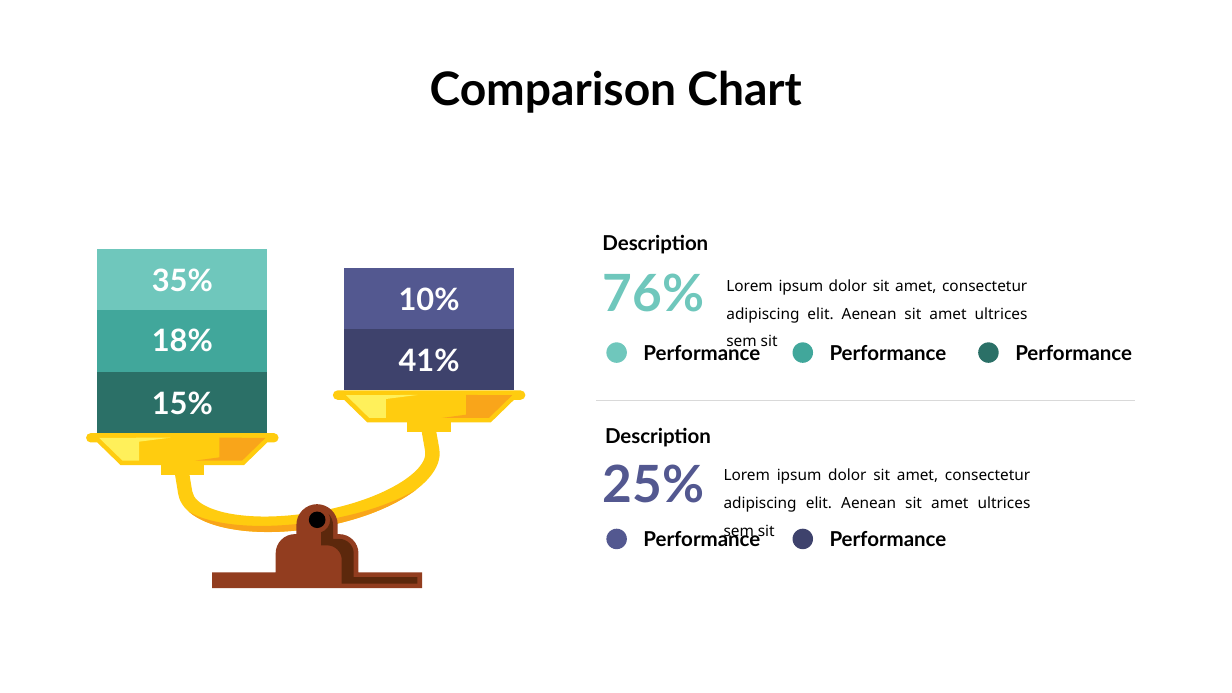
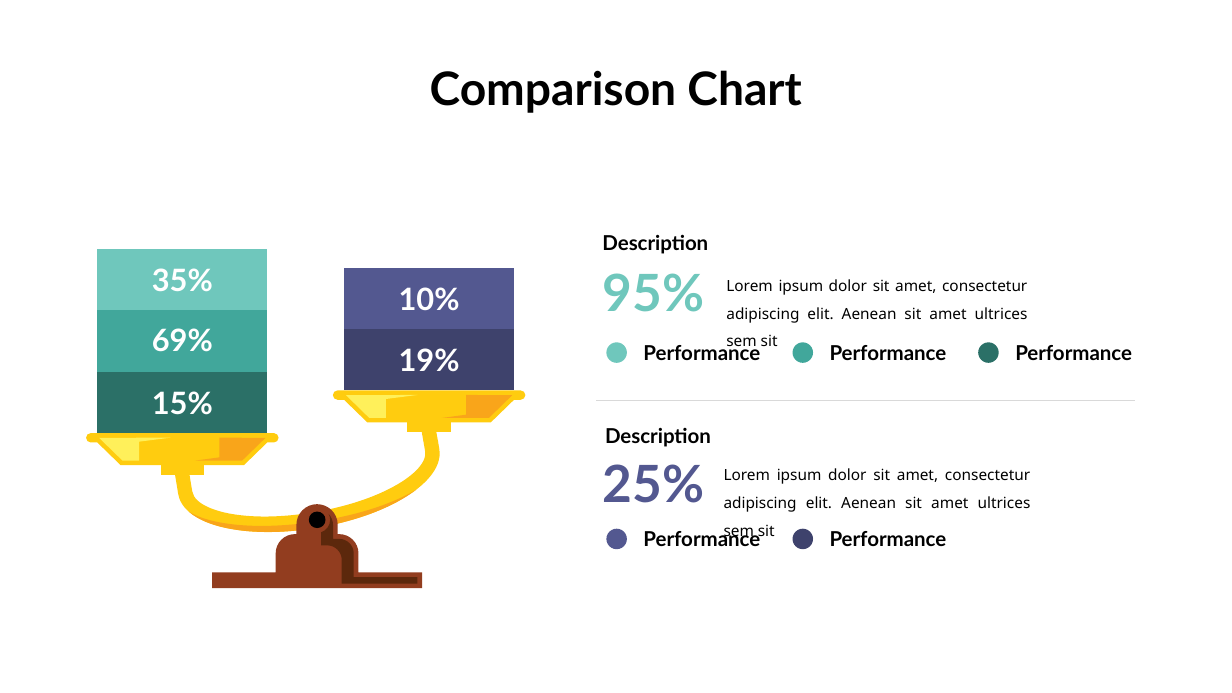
76%: 76% -> 95%
18%: 18% -> 69%
41%: 41% -> 19%
